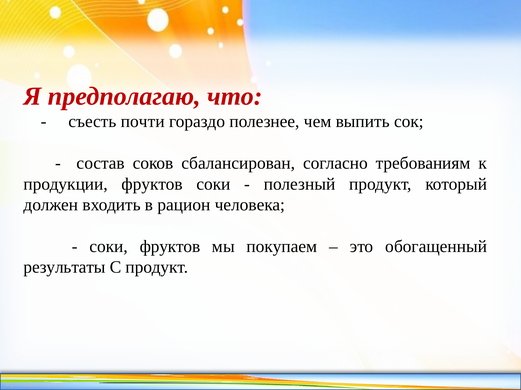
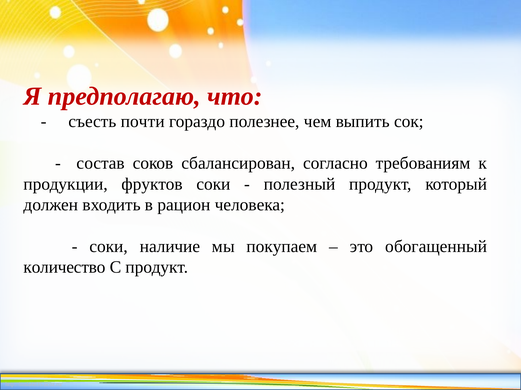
соки фруктов: фруктов -> наличие
результаты: результаты -> количество
